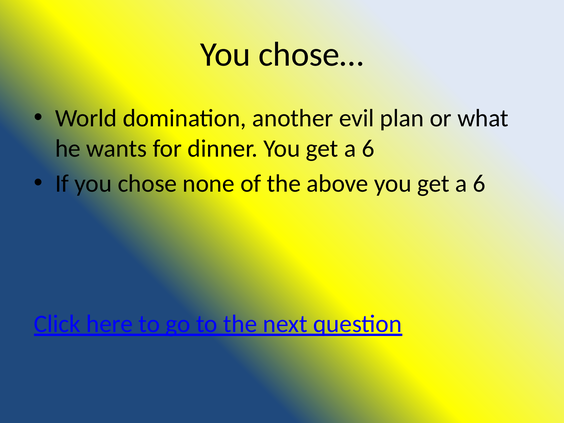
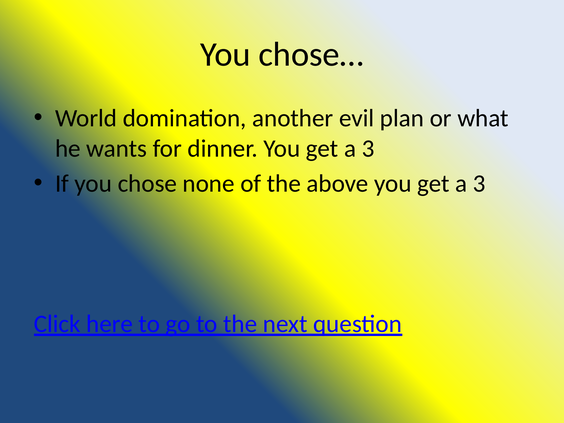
6 at (368, 148): 6 -> 3
6 at (479, 184): 6 -> 3
